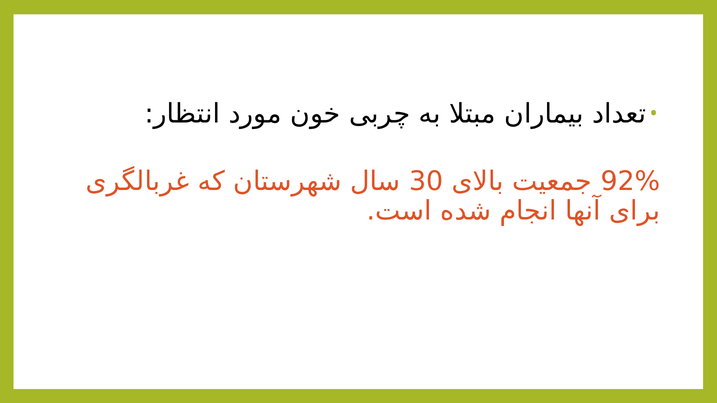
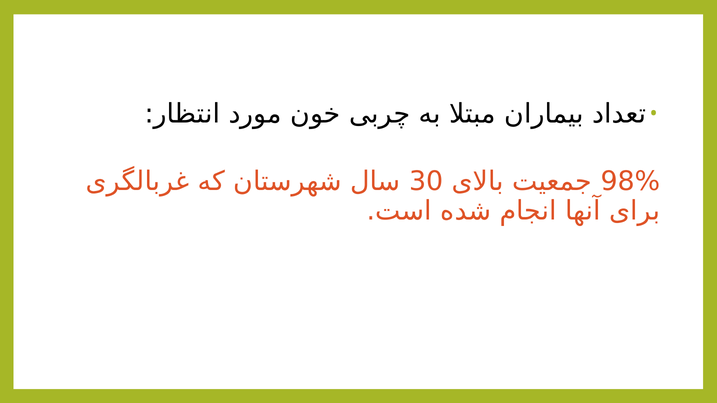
92%: 92% -> 98%
